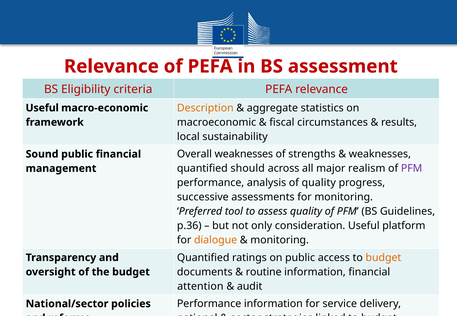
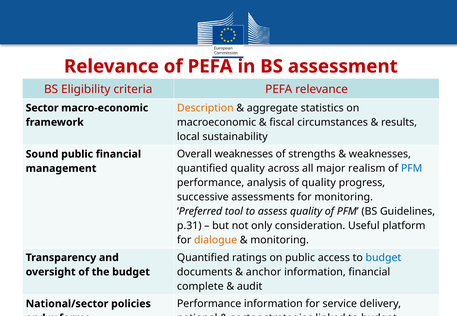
Useful at (42, 108): Useful -> Sector
quantified should: should -> quality
PFM at (412, 169) colour: purple -> blue
p.36: p.36 -> p.31
budget at (383, 258) colour: orange -> blue
routine: routine -> anchor
attention: attention -> complete
